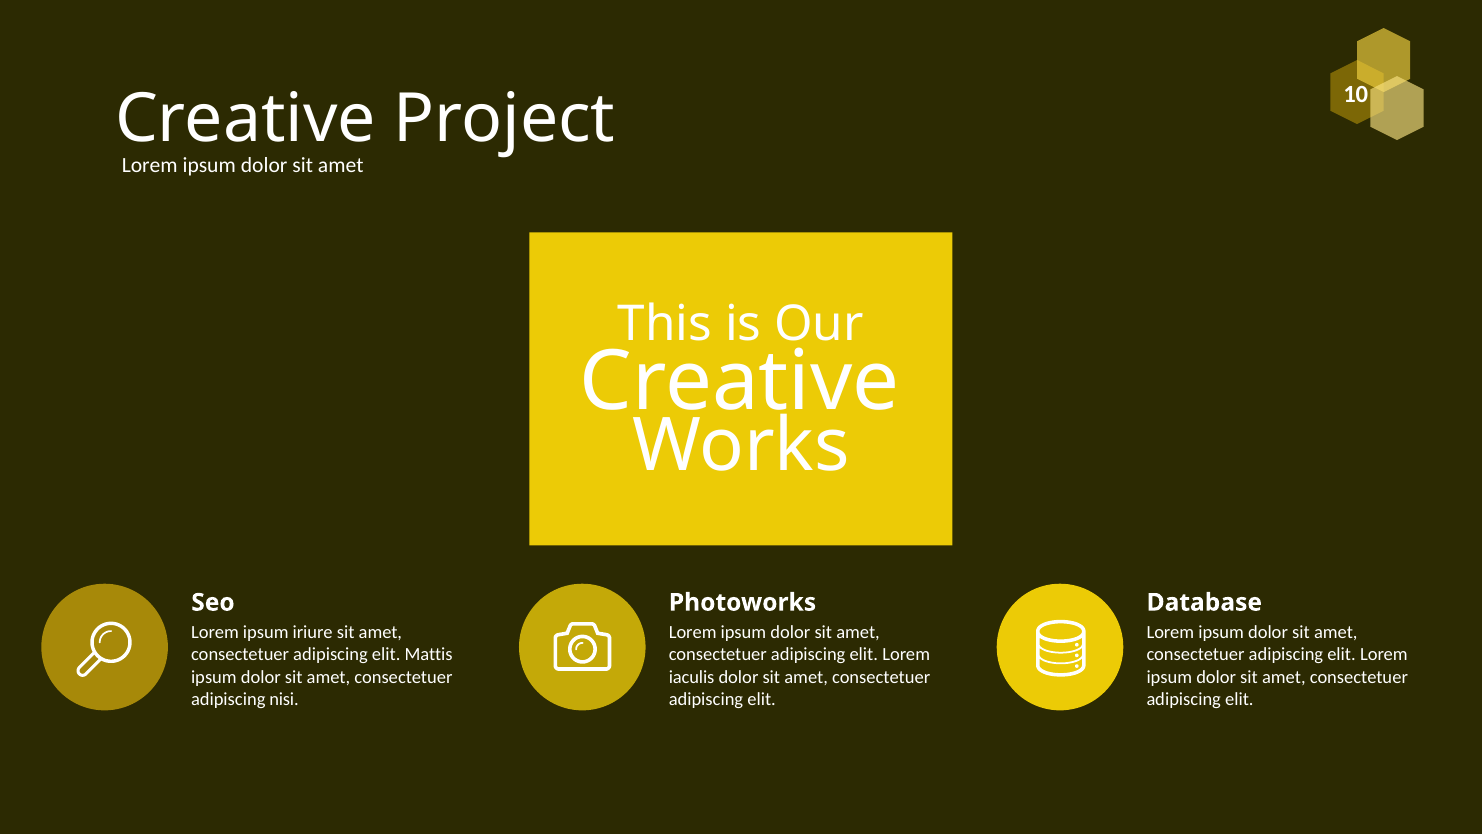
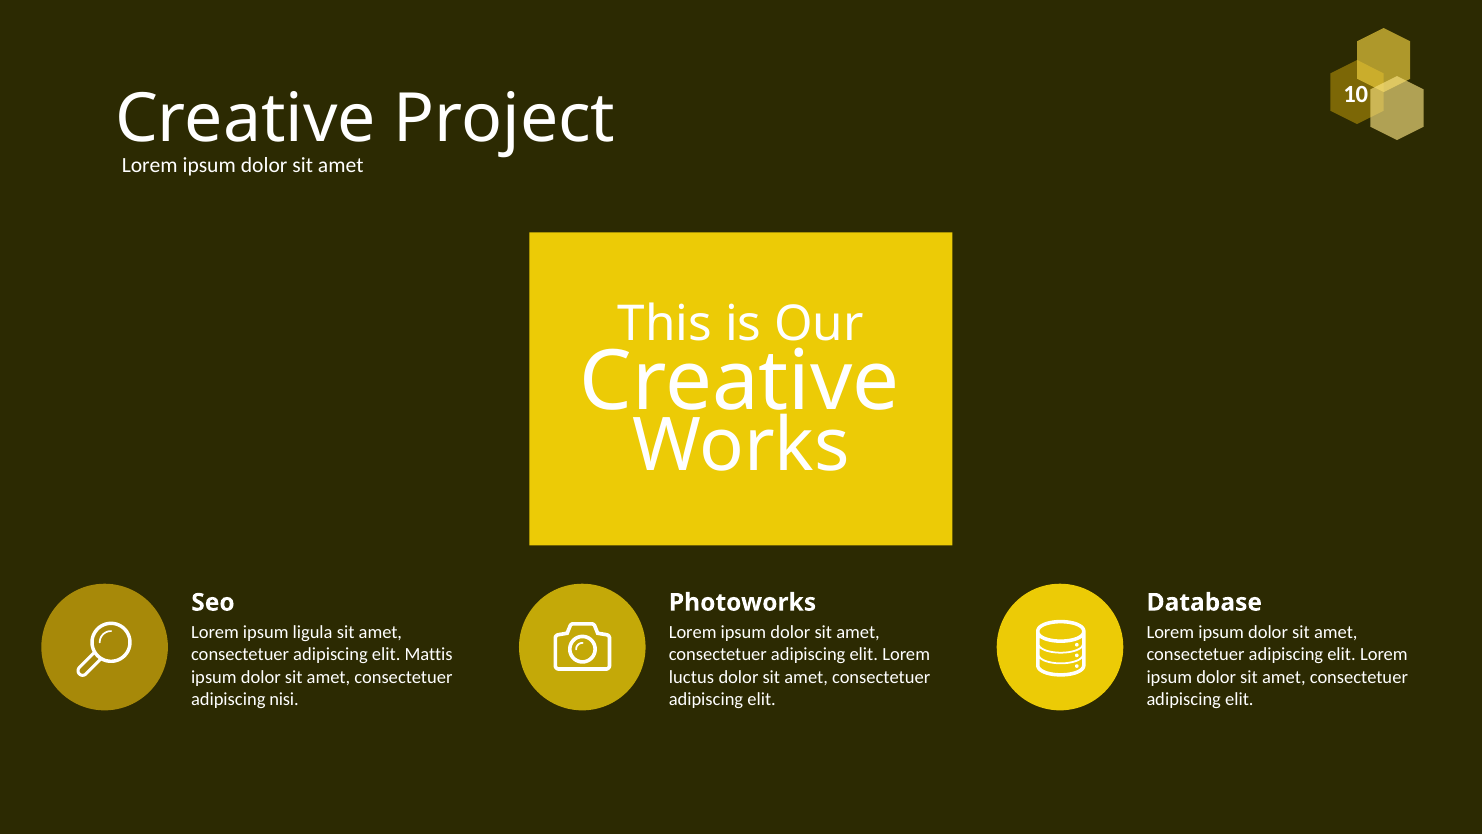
iriure: iriure -> ligula
iaculis: iaculis -> luctus
